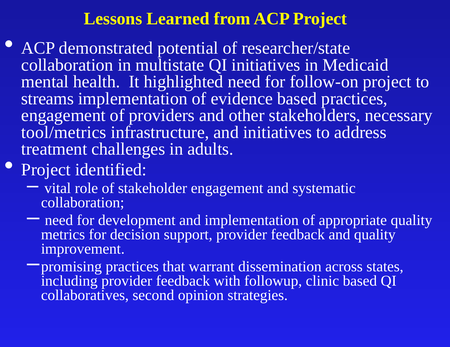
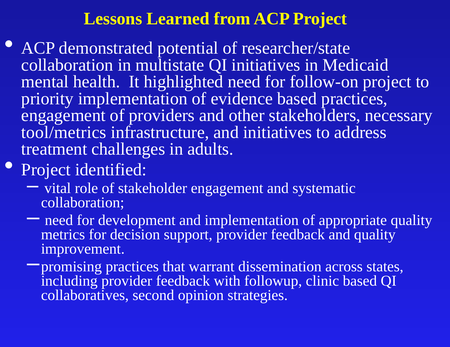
streams: streams -> priority
